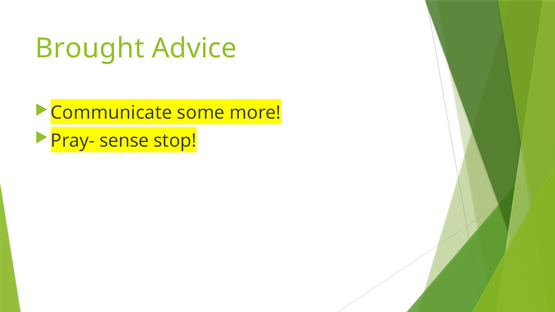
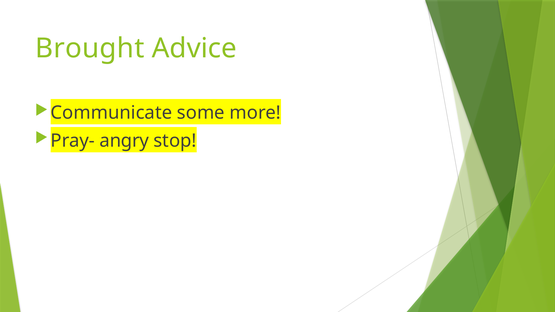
sense: sense -> angry
